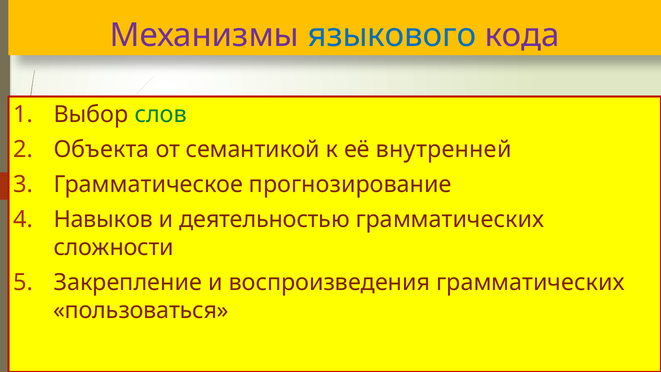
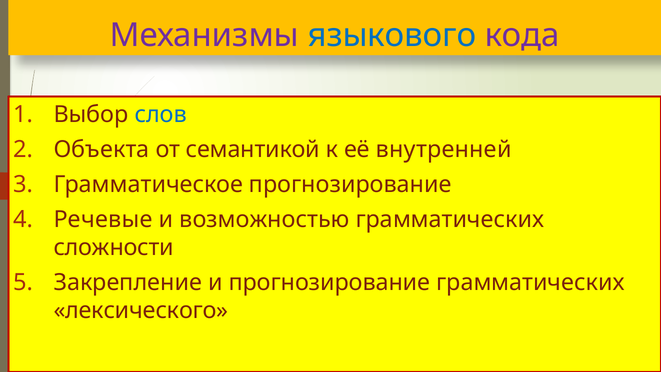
слов colour: green -> blue
Навыков: Навыков -> Речевые
деятельностью: деятельностью -> возможностью
и воспроизведения: воспроизведения -> прогнозирование
пользоваться: пользоваться -> лексического
